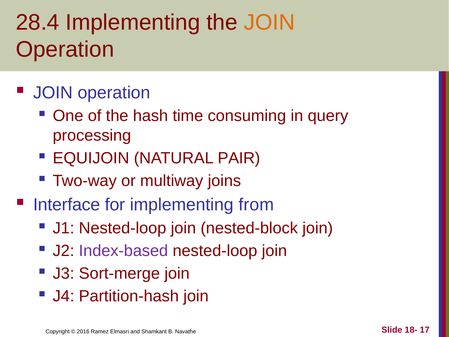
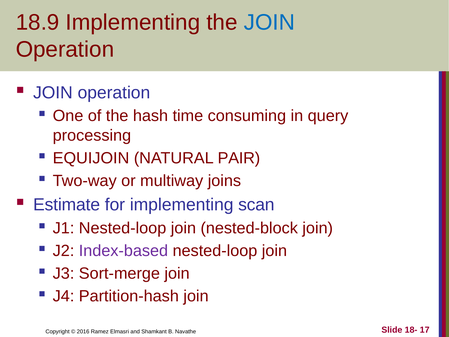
28.4: 28.4 -> 18.9
JOIN at (269, 23) colour: orange -> blue
Interface: Interface -> Estimate
from: from -> scan
